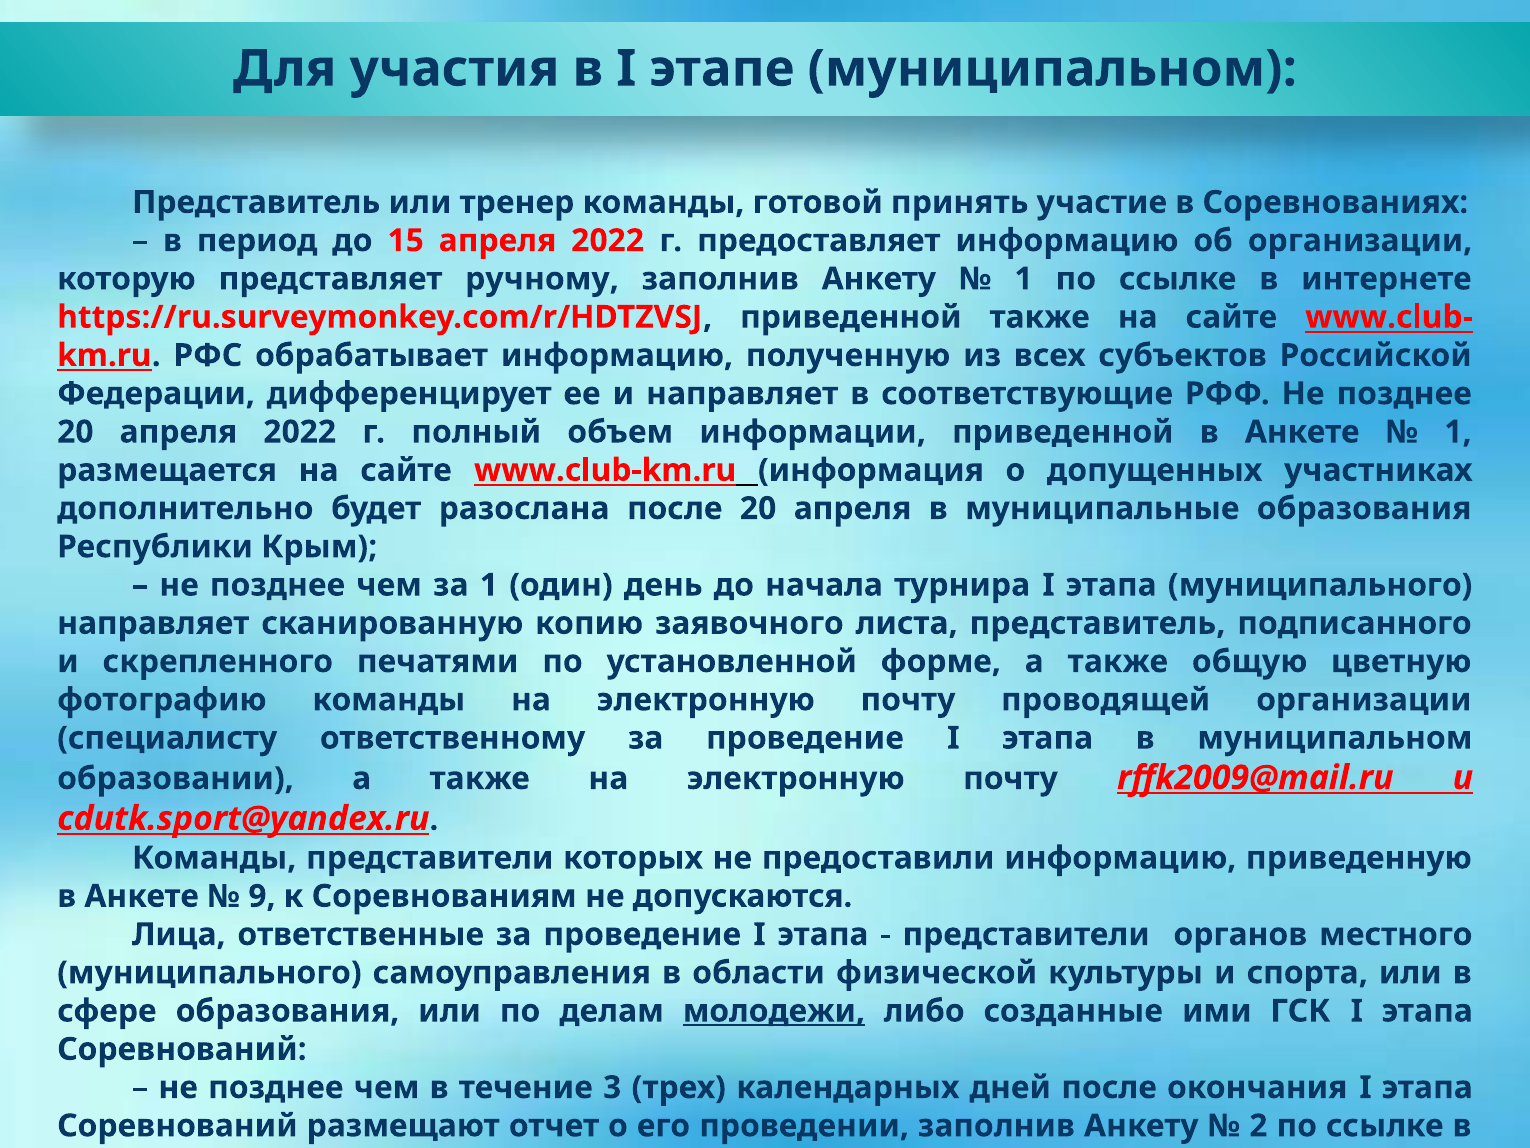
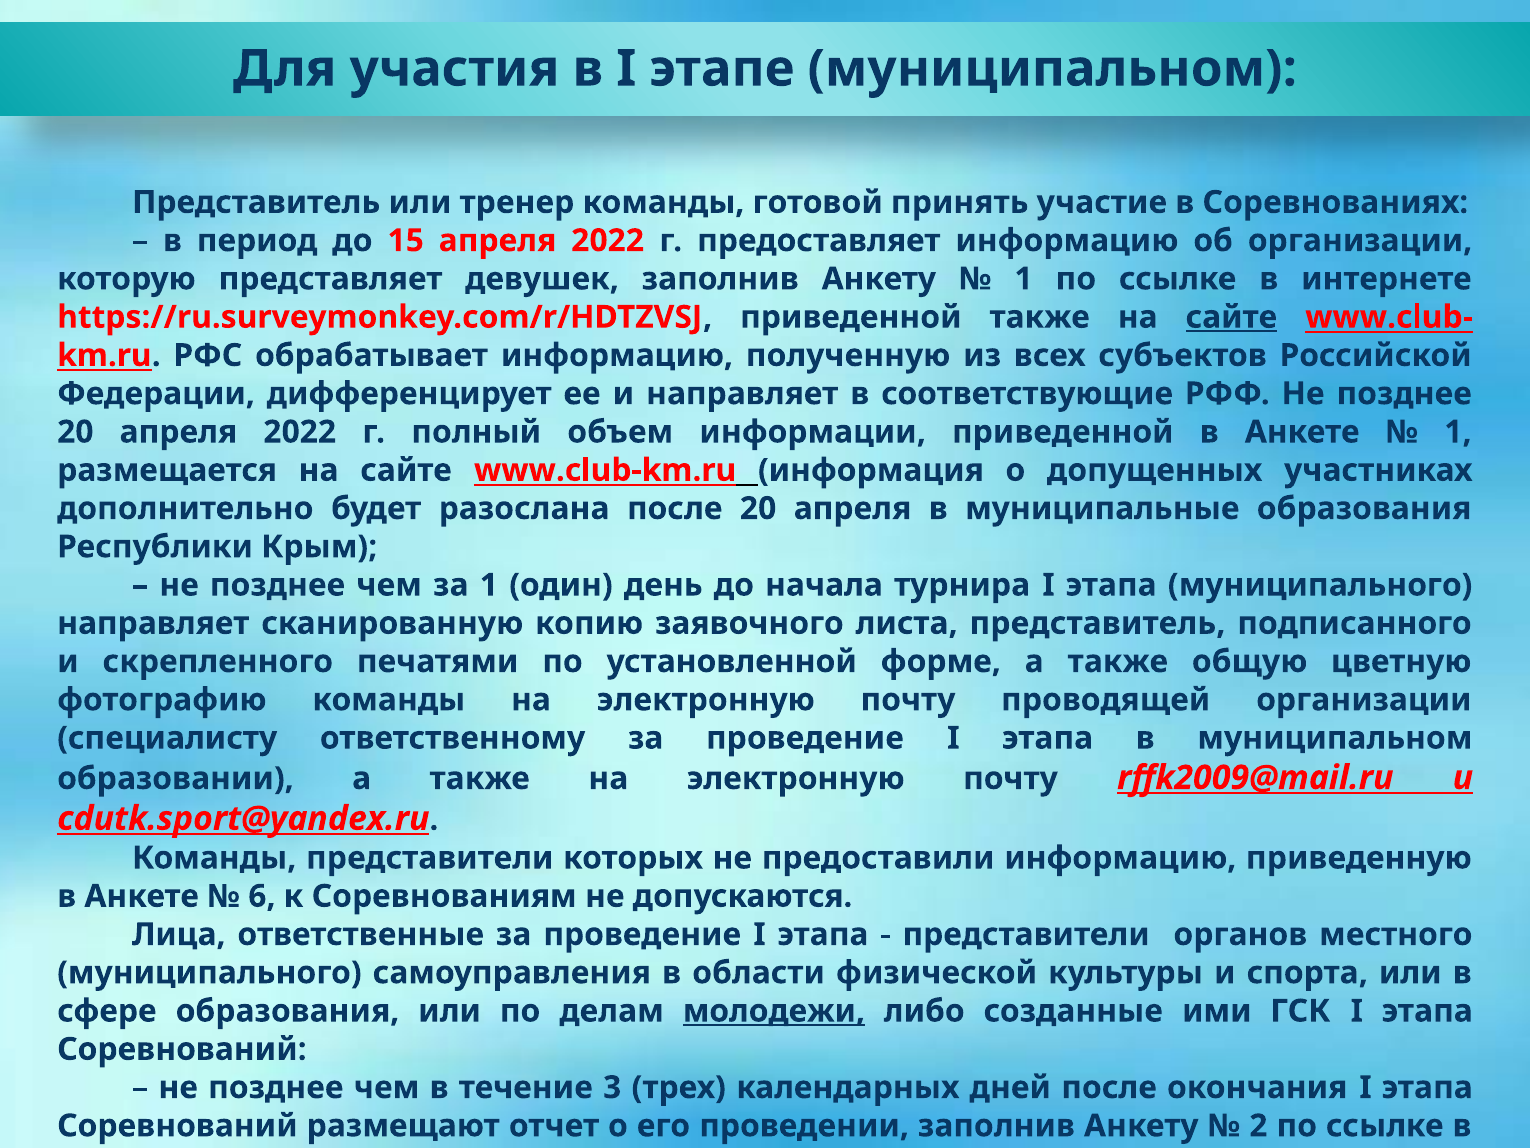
ручному: ручному -> девушек
сайте at (1231, 317) underline: none -> present
9: 9 -> 6
